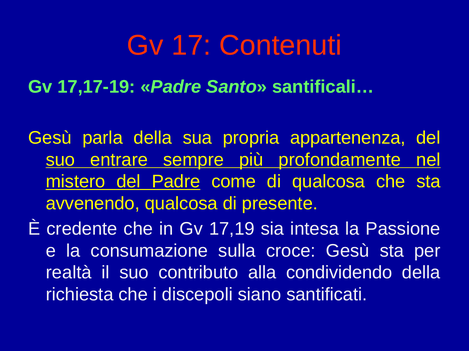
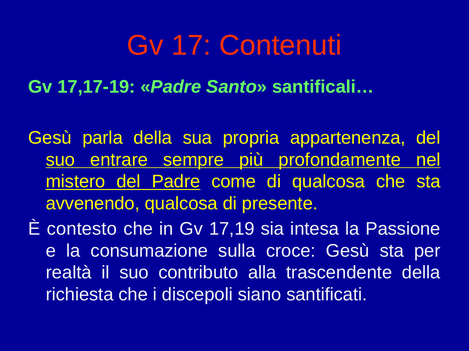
credente: credente -> contesto
condividendo: condividendo -> trascendente
